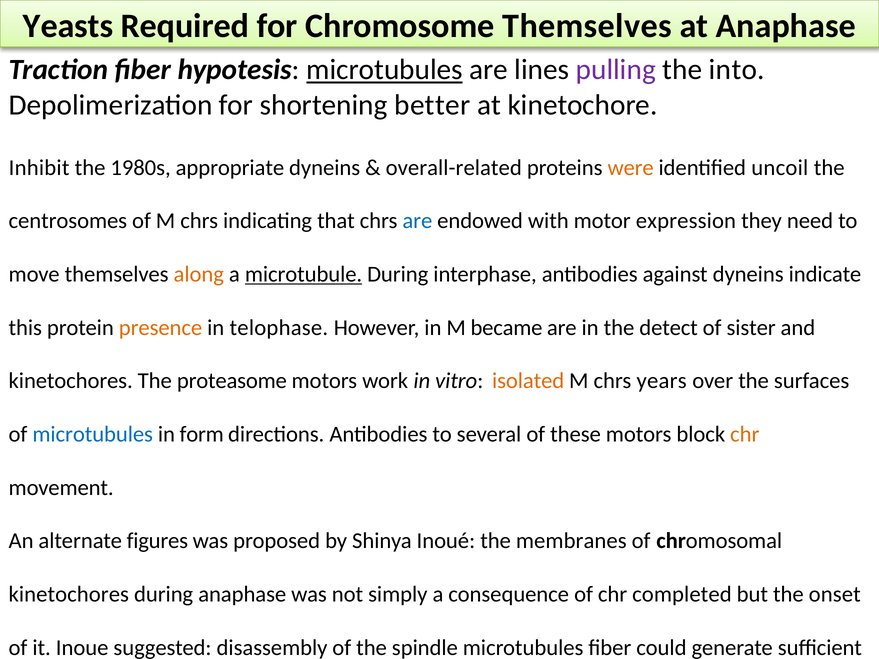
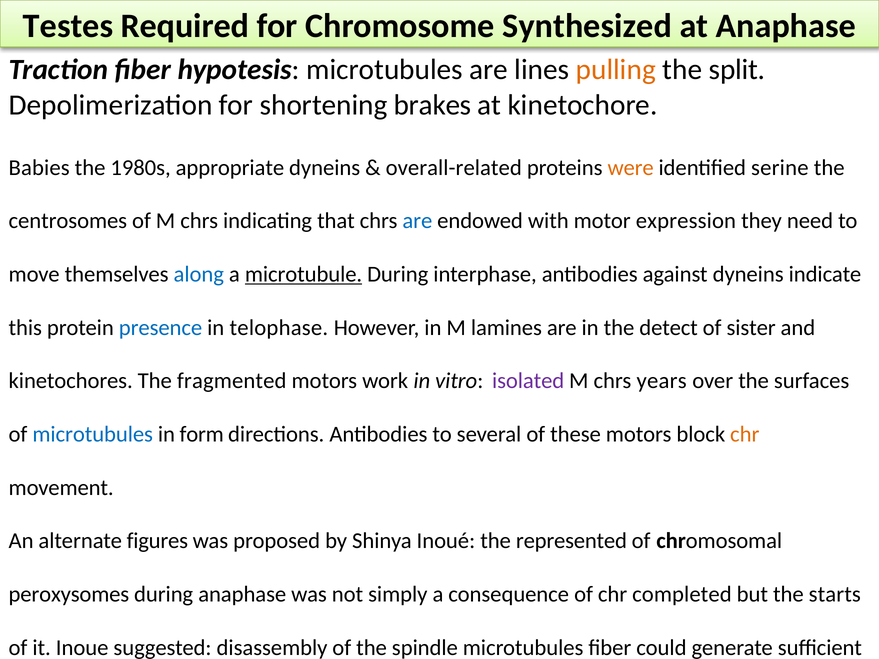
Yeasts: Yeasts -> Testes
Chromosome Themselves: Themselves -> Synthesized
microtubules at (385, 70) underline: present -> none
pulling at (616, 70) colour: purple -> orange
into: into -> split
better: better -> brakes
Inhibit: Inhibit -> Babies
uncoil: uncoil -> serine
along colour: orange -> blue
presence colour: orange -> blue
became: became -> lamines
proteasome: proteasome -> fragmented
isolated colour: orange -> purple
membranes: membranes -> represented
kinetochores at (69, 594): kinetochores -> peroxysomes
onset: onset -> starts
